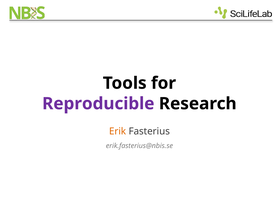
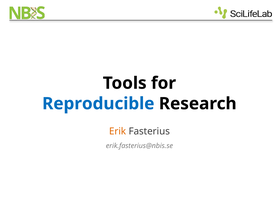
Reproducible colour: purple -> blue
